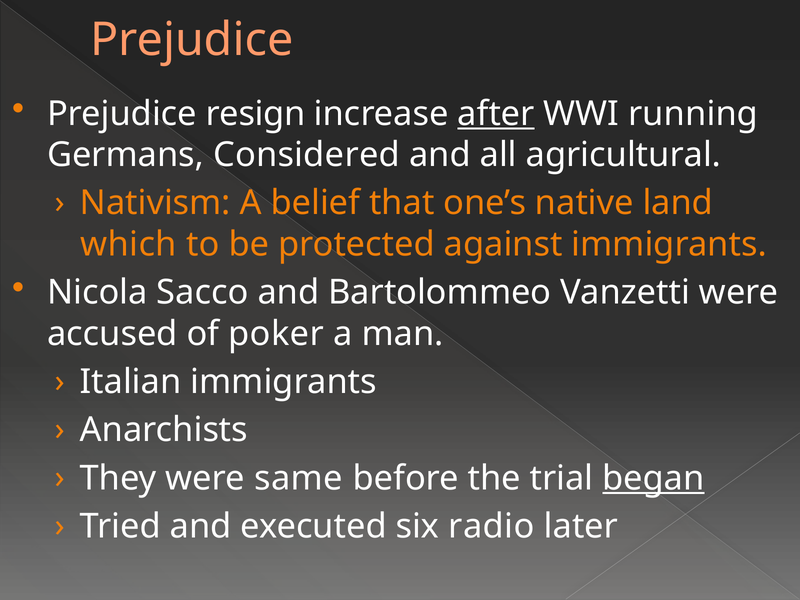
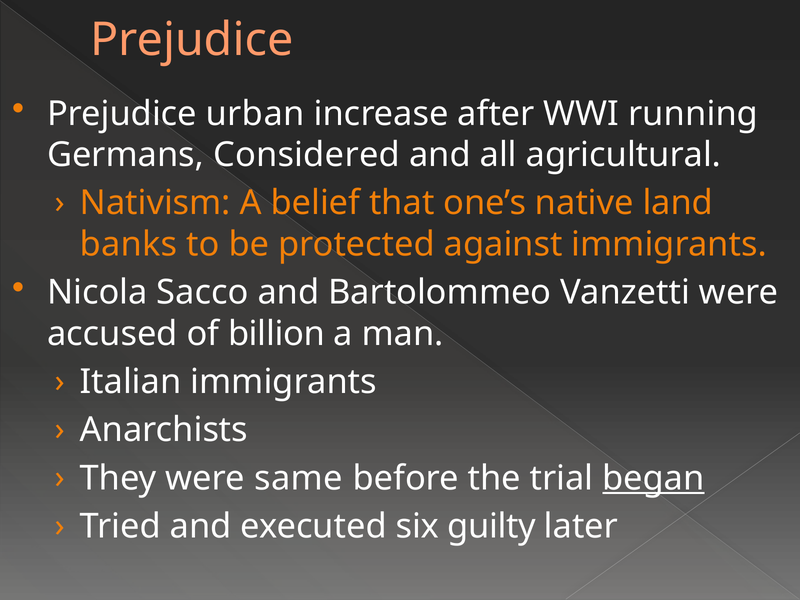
resign: resign -> urban
after underline: present -> none
which: which -> banks
poker: poker -> billion
radio: radio -> guilty
